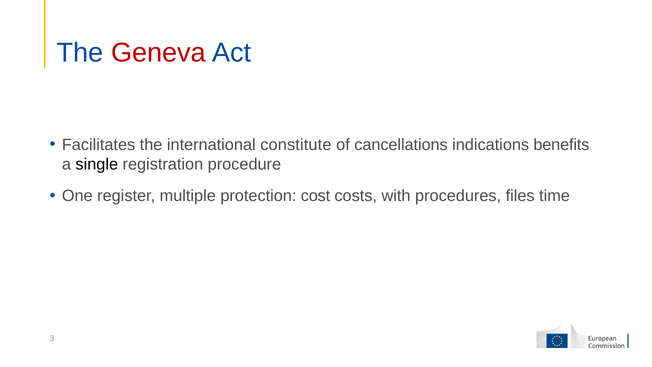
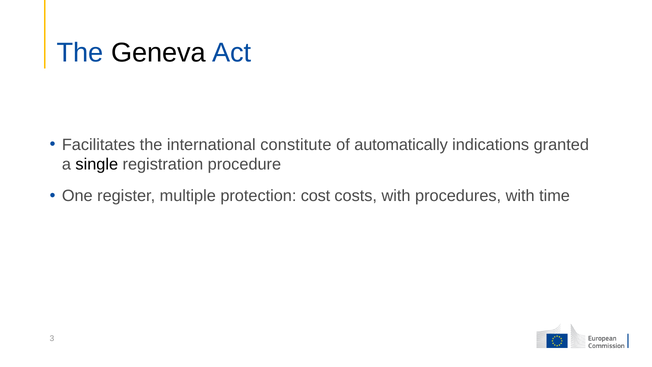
Geneva colour: red -> black
cancellations: cancellations -> automatically
benefits: benefits -> granted
procedures files: files -> with
